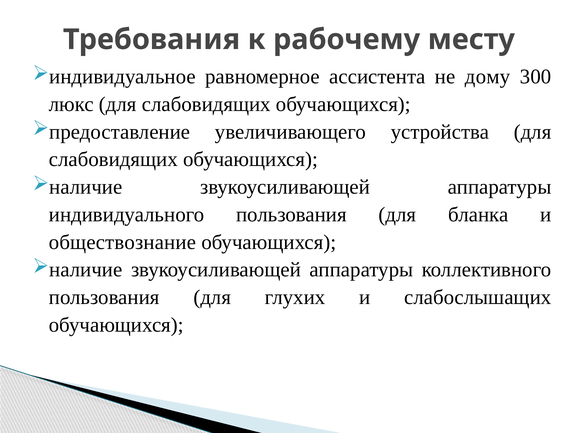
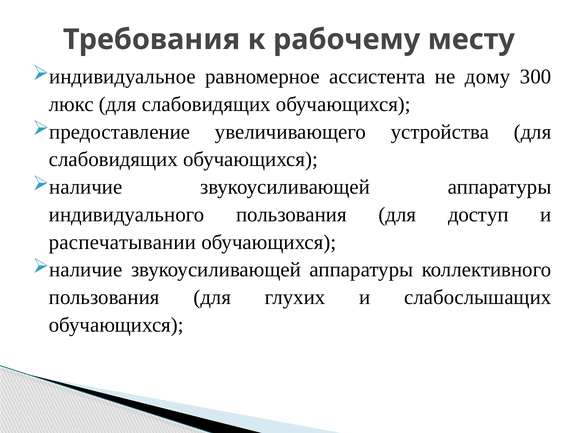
бланка: бланка -> доступ
обществознание: обществознание -> распечатывании
